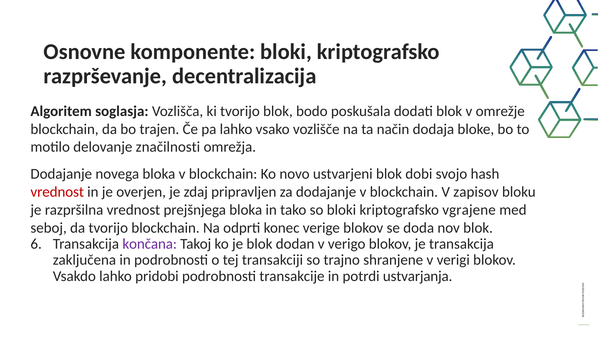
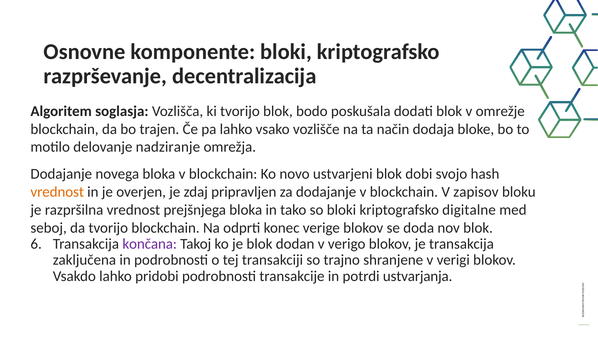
značilnosti: značilnosti -> nadziranje
vrednost at (57, 191) colour: red -> orange
vgrajene: vgrajene -> digitalne
